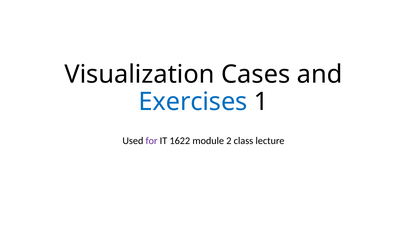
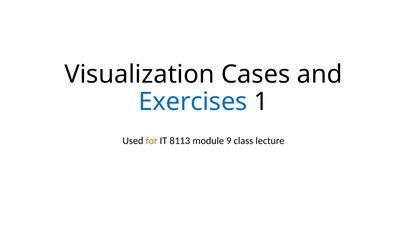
for colour: purple -> orange
1622: 1622 -> 8113
2: 2 -> 9
